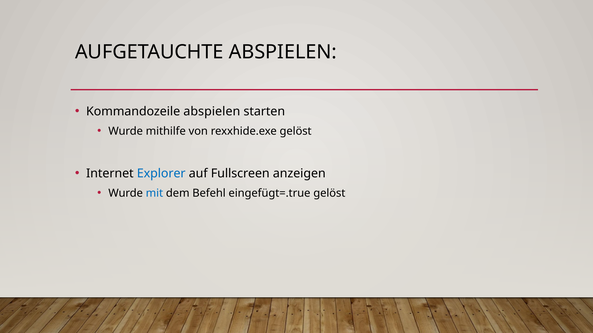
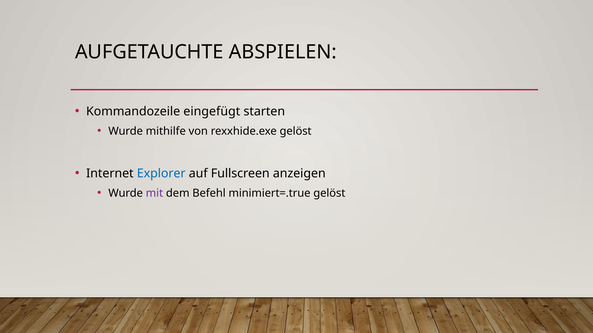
Kommandozeile abspielen: abspielen -> eingefügt
mit colour: blue -> purple
eingefügt=.true: eingefügt=.true -> minimiert=.true
